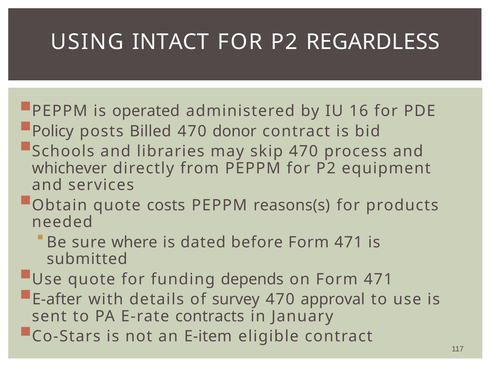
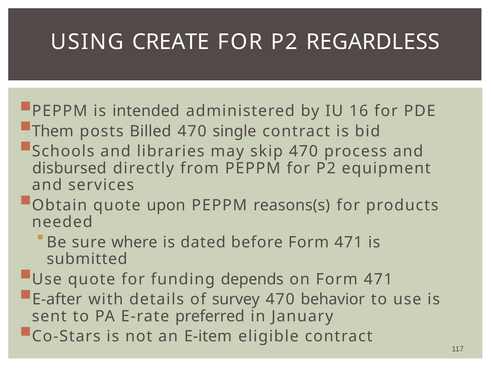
INTACT: INTACT -> CREATE
operated: operated -> intended
Policy: Policy -> Them
donor: donor -> single
whichever: whichever -> disbursed
costs: costs -> upon
approval: approval -> behavior
contracts: contracts -> preferred
